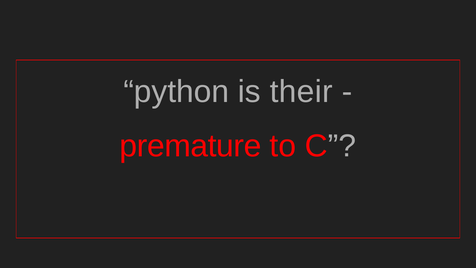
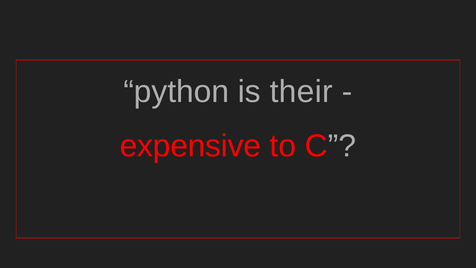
premature: premature -> expensive
